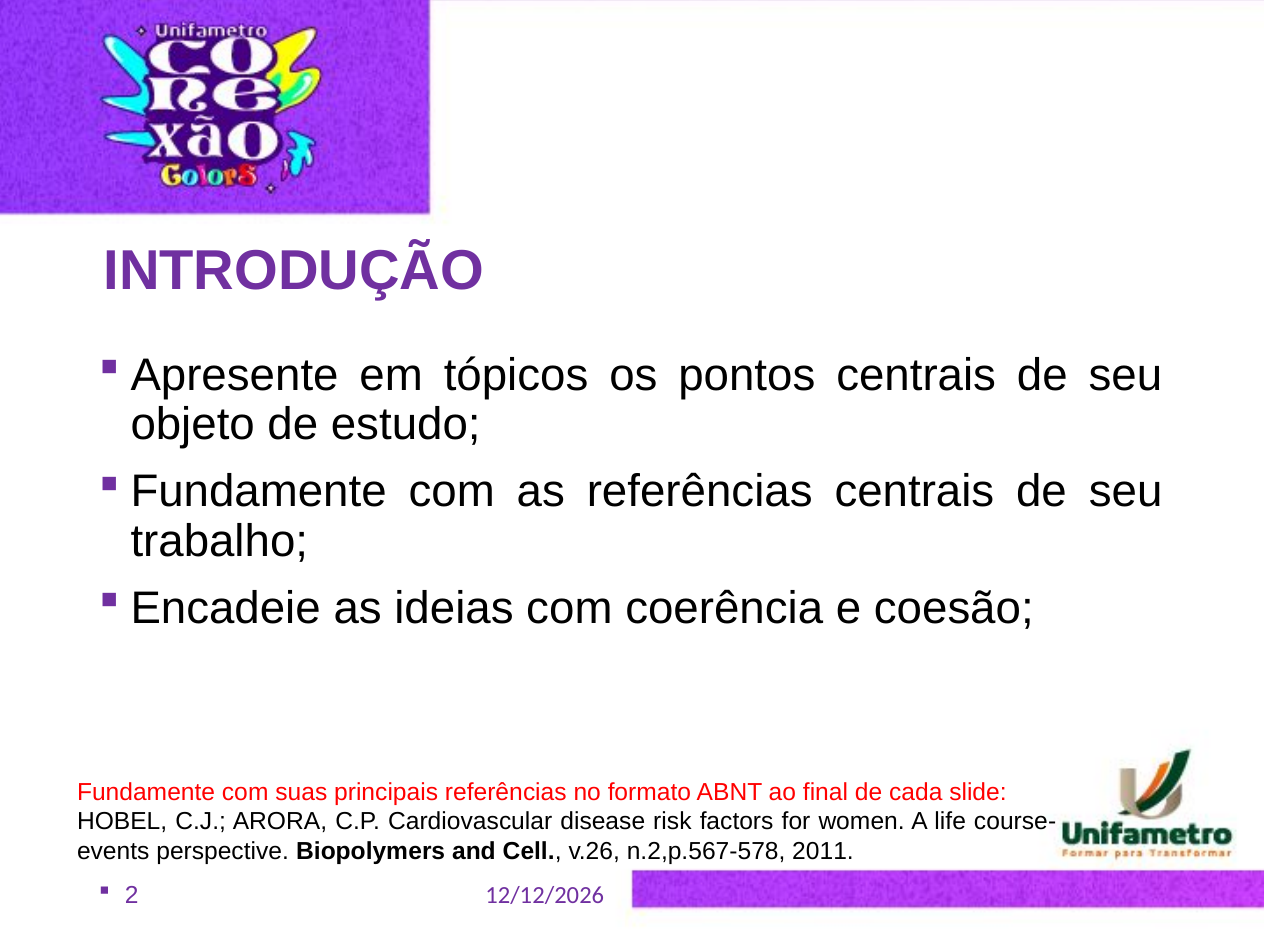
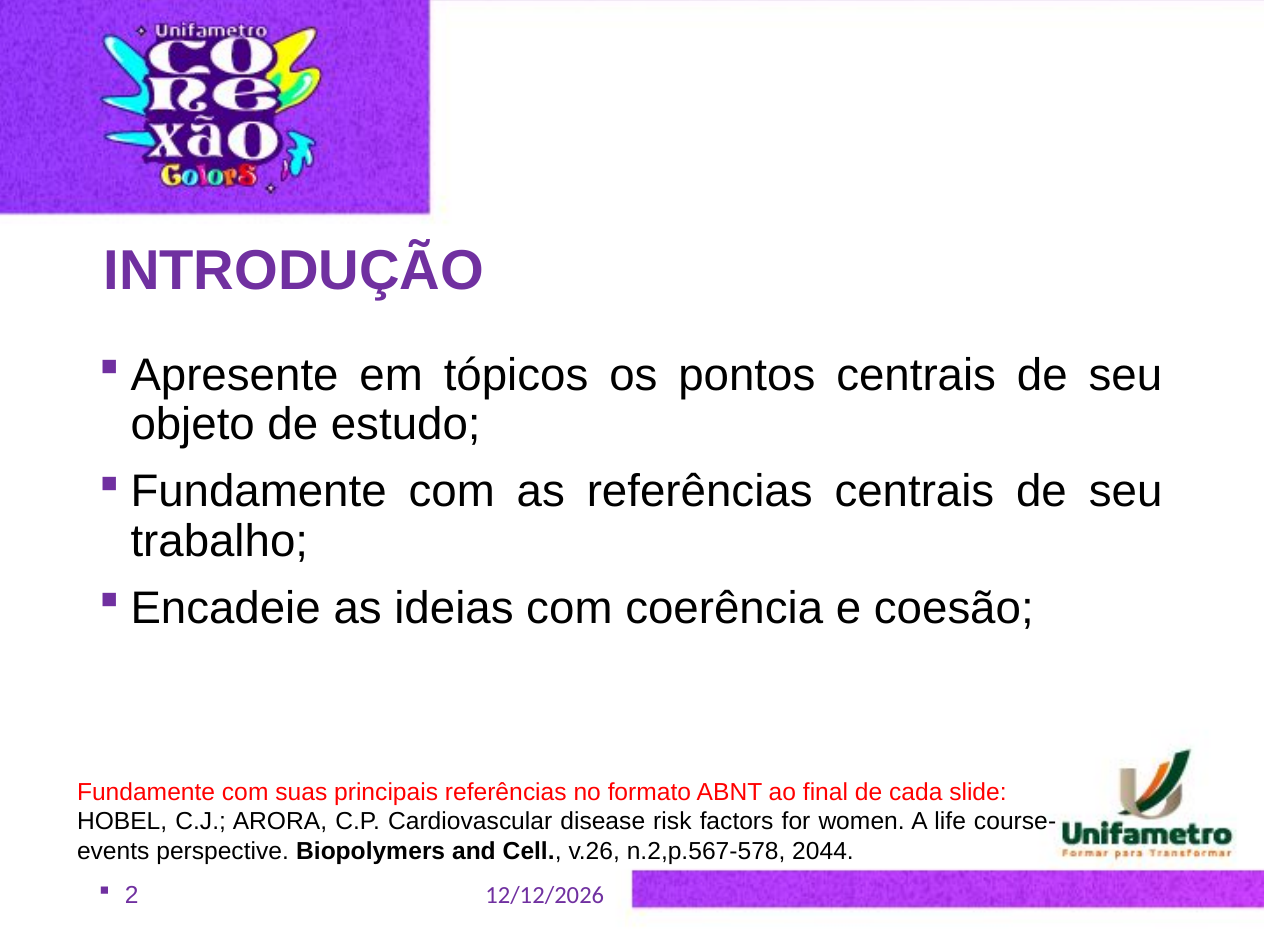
2011: 2011 -> 2044
